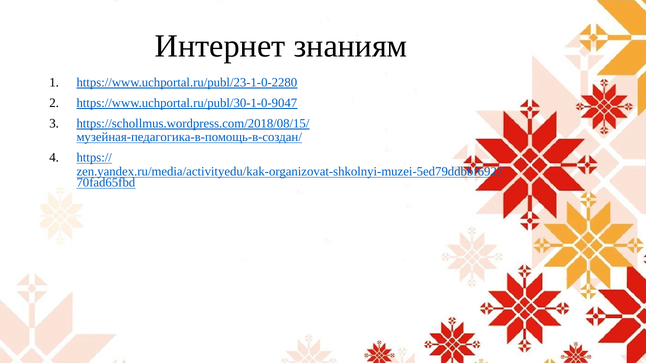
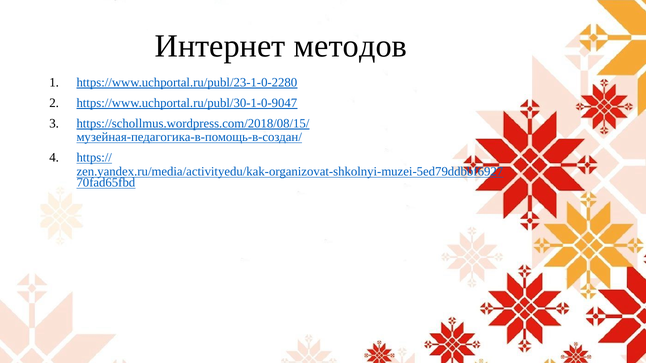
знаниям: знаниям -> методов
